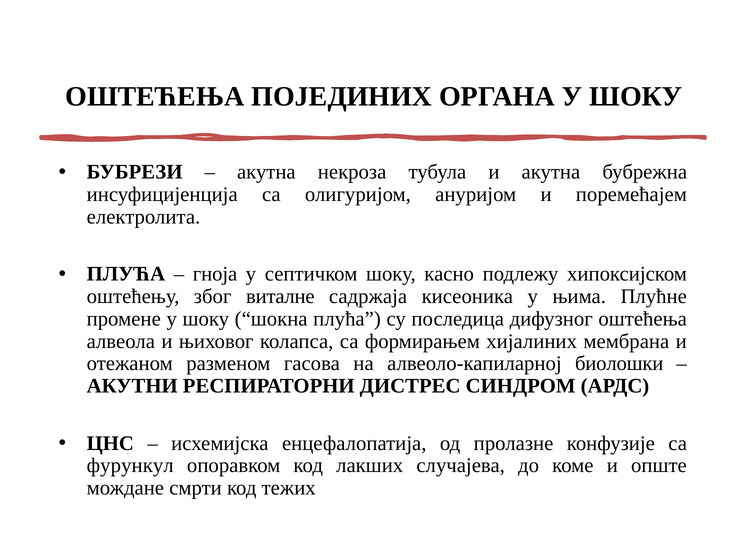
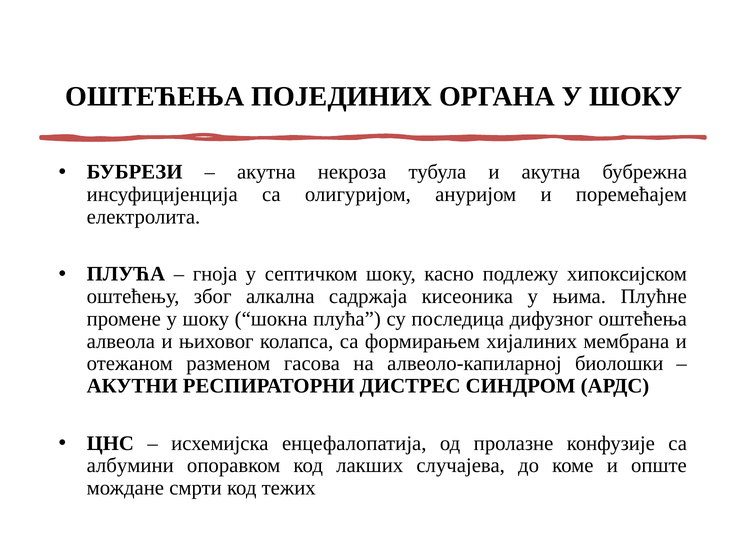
виталне: виталне -> алкална
фурункул: фурункул -> албумини
